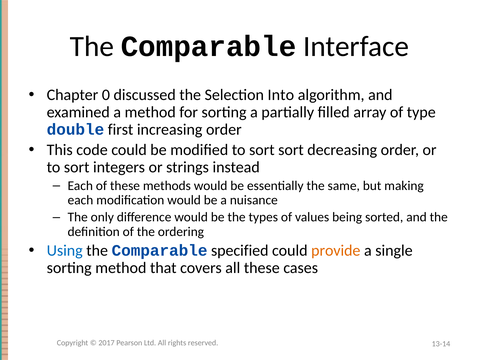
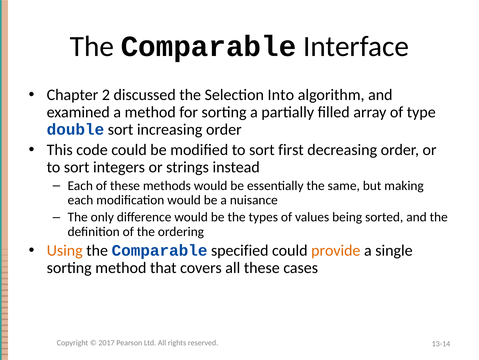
0: 0 -> 2
double first: first -> sort
sort sort: sort -> first
Using colour: blue -> orange
